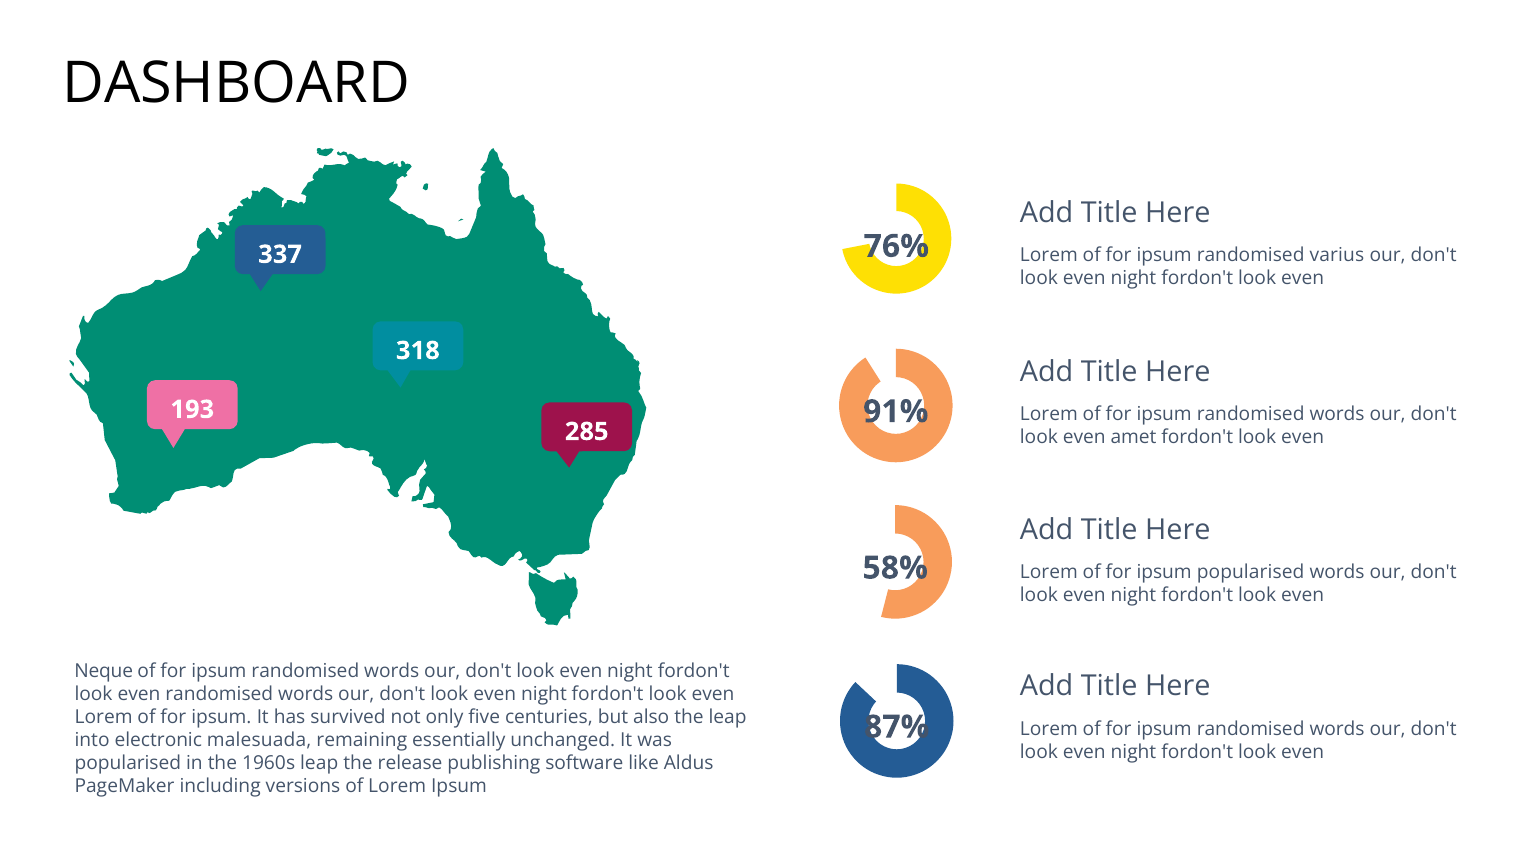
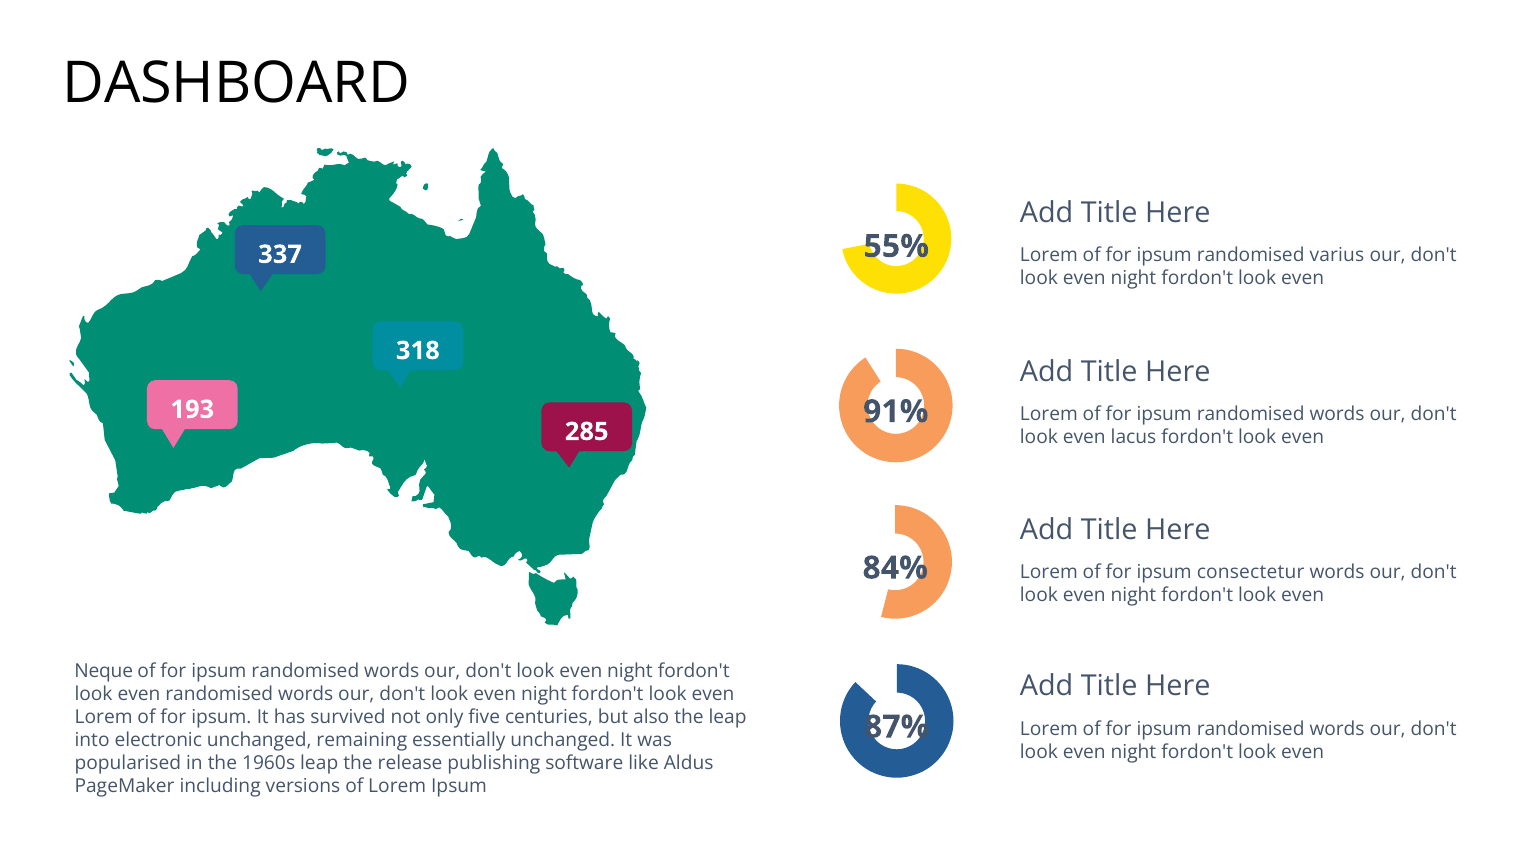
76%: 76% -> 55%
amet: amet -> lacus
58%: 58% -> 84%
ipsum popularised: popularised -> consectetur
electronic malesuada: malesuada -> unchanged
